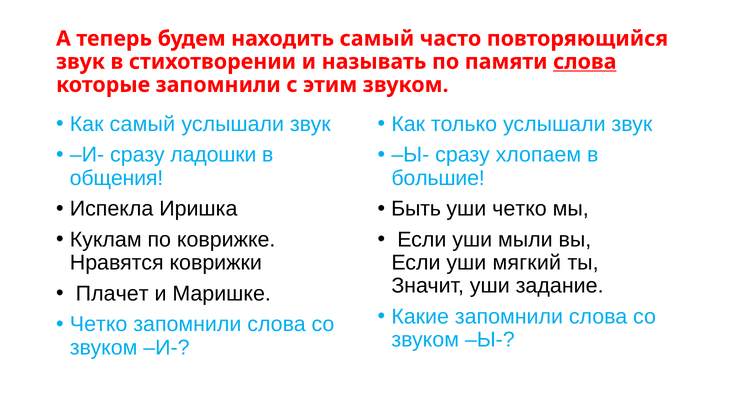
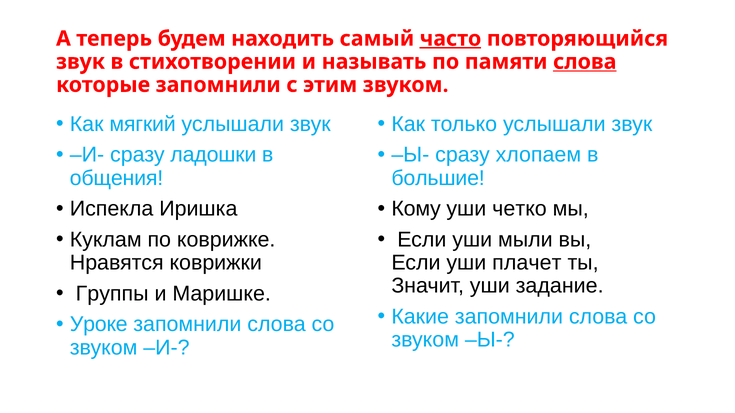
часто underline: none -> present
Как самый: самый -> мягкий
Быть: Быть -> Кому
мягкий: мягкий -> плачет
Плачет: Плачет -> Группы
Четко at (99, 325): Четко -> Уроке
